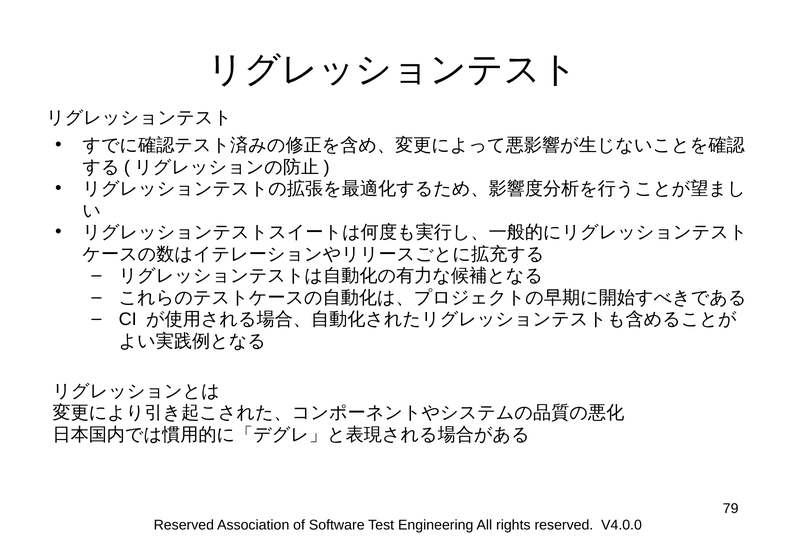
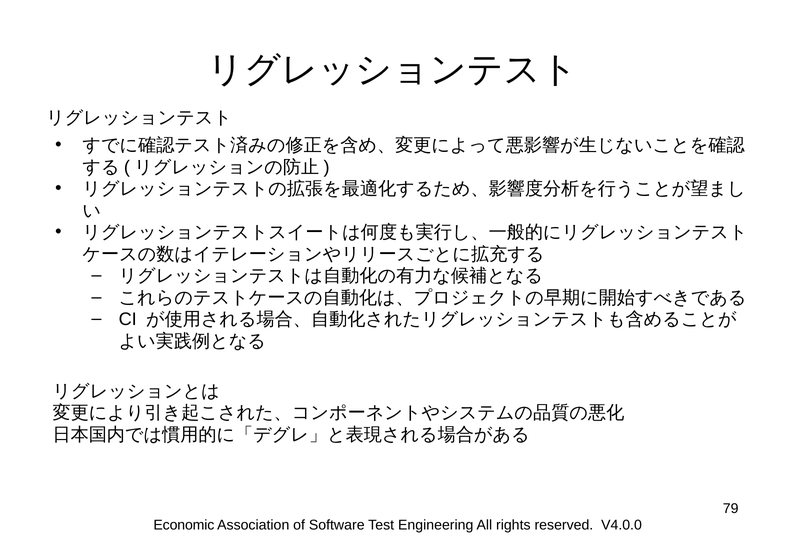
Reserved at (184, 524): Reserved -> Economic
